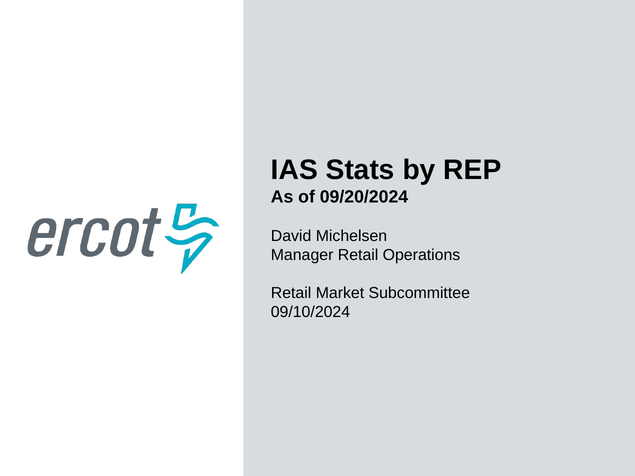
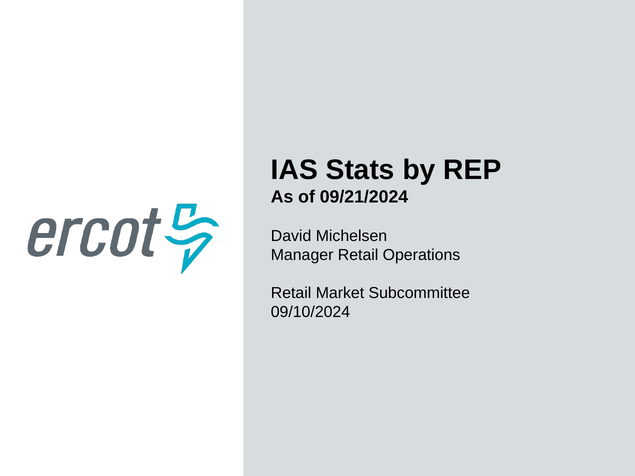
09/20/2024: 09/20/2024 -> 09/21/2024
